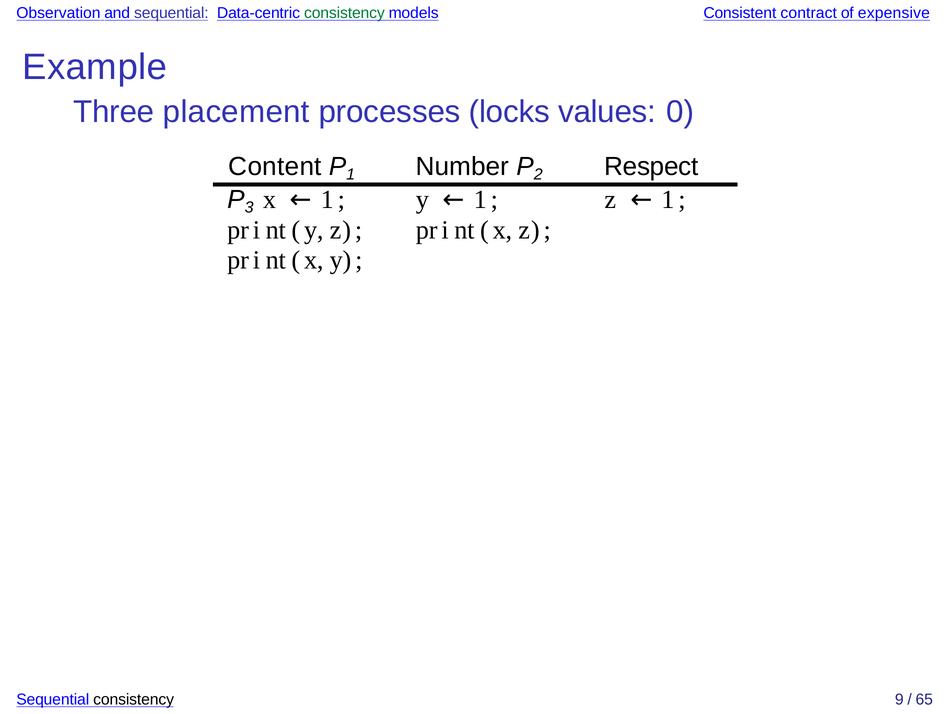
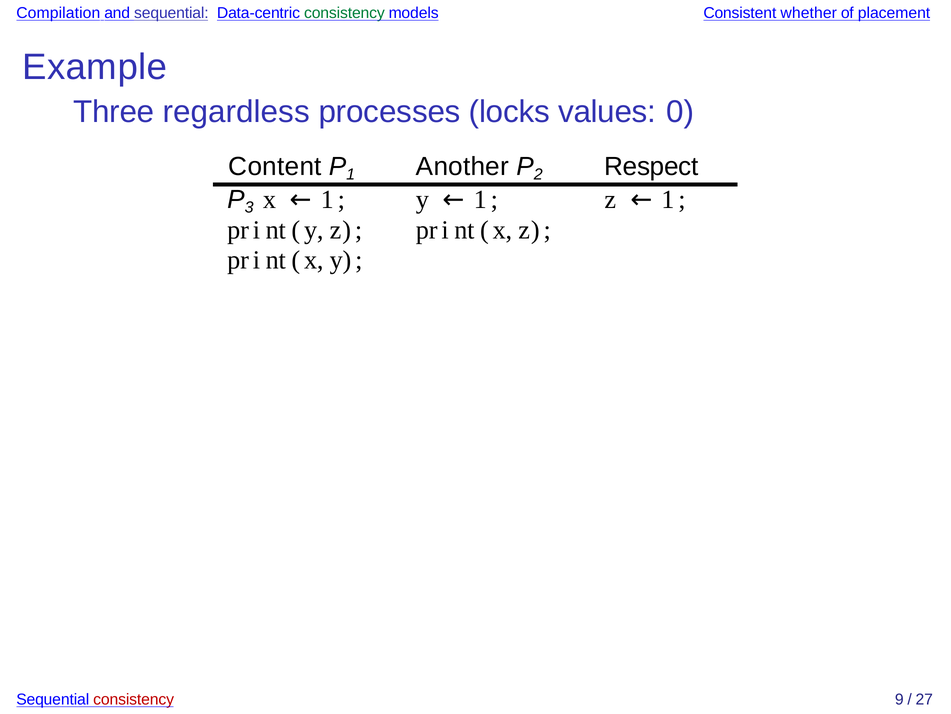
Observation: Observation -> Compilation
contract: contract -> whether
expensive: expensive -> placement
placement: placement -> regardless
Number: Number -> Another
consistency at (134, 700) colour: black -> red
65: 65 -> 27
